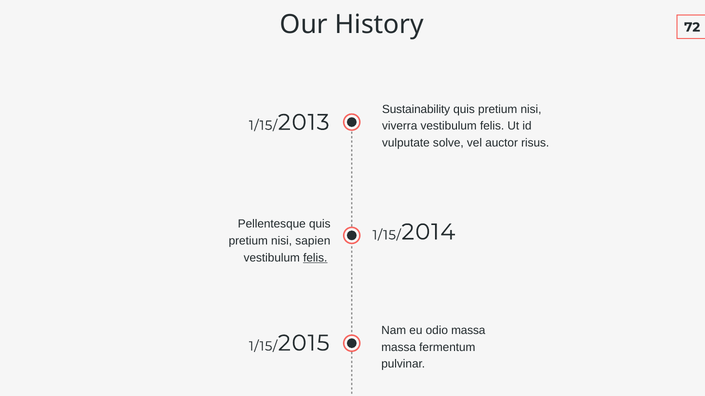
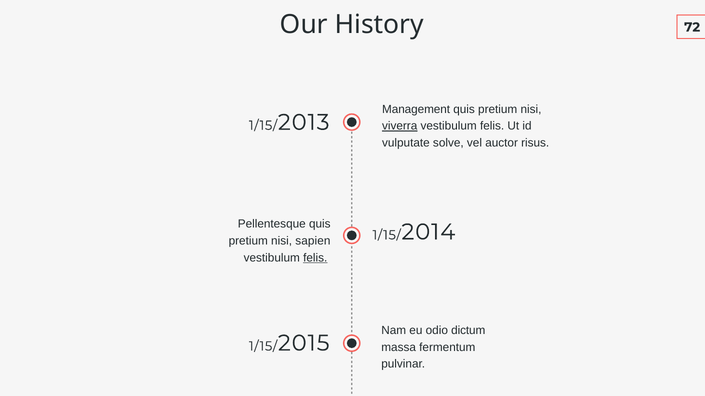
Sustainability: Sustainability -> Management
viverra underline: none -> present
odio massa: massa -> dictum
